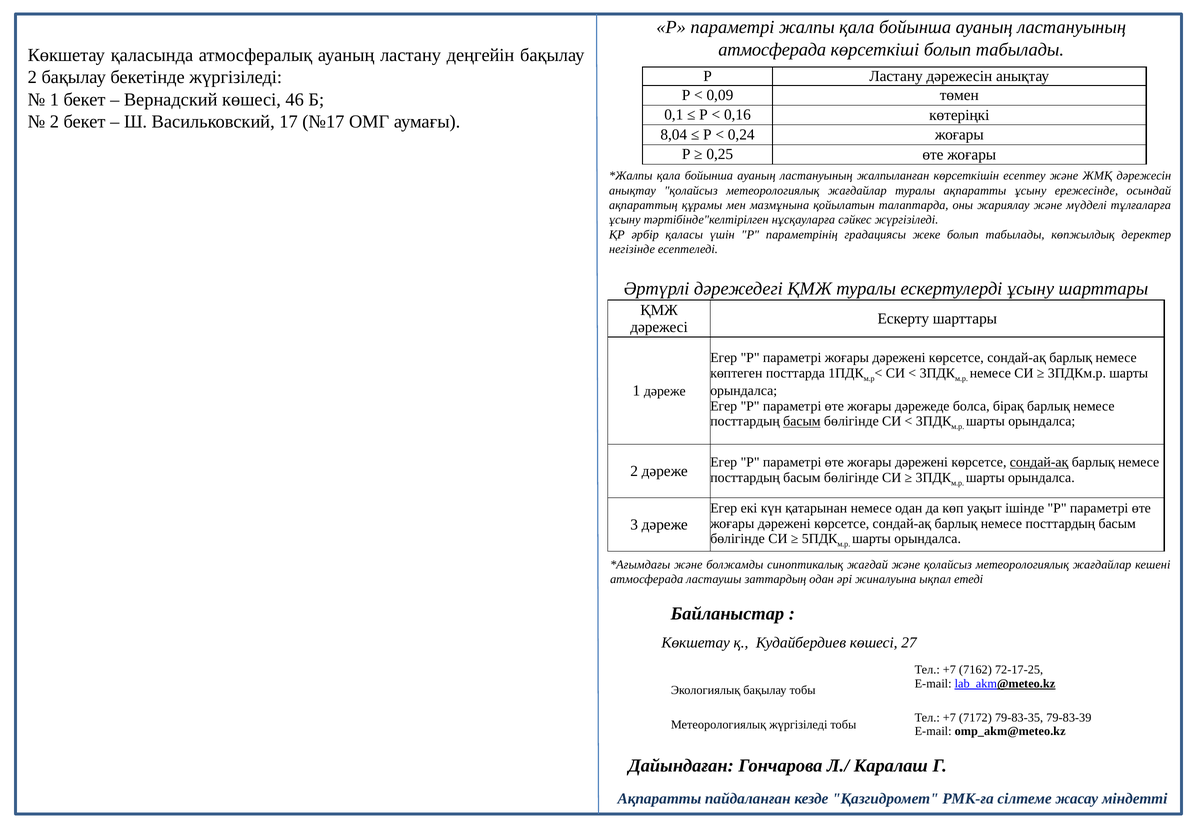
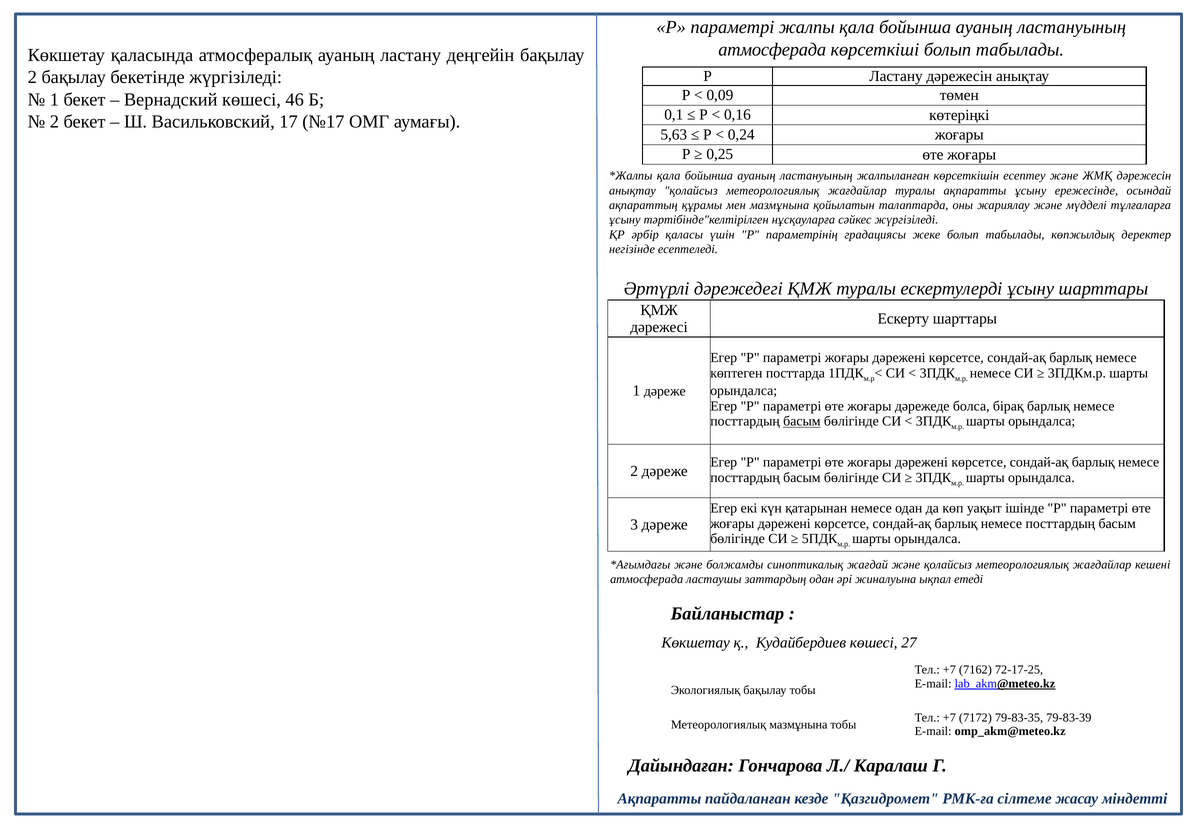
8,04: 8,04 -> 5,63
сондай-ақ at (1039, 463) underline: present -> none
Метеорологиялық жүргізіледі: жүргізіледі -> мазмұнына
